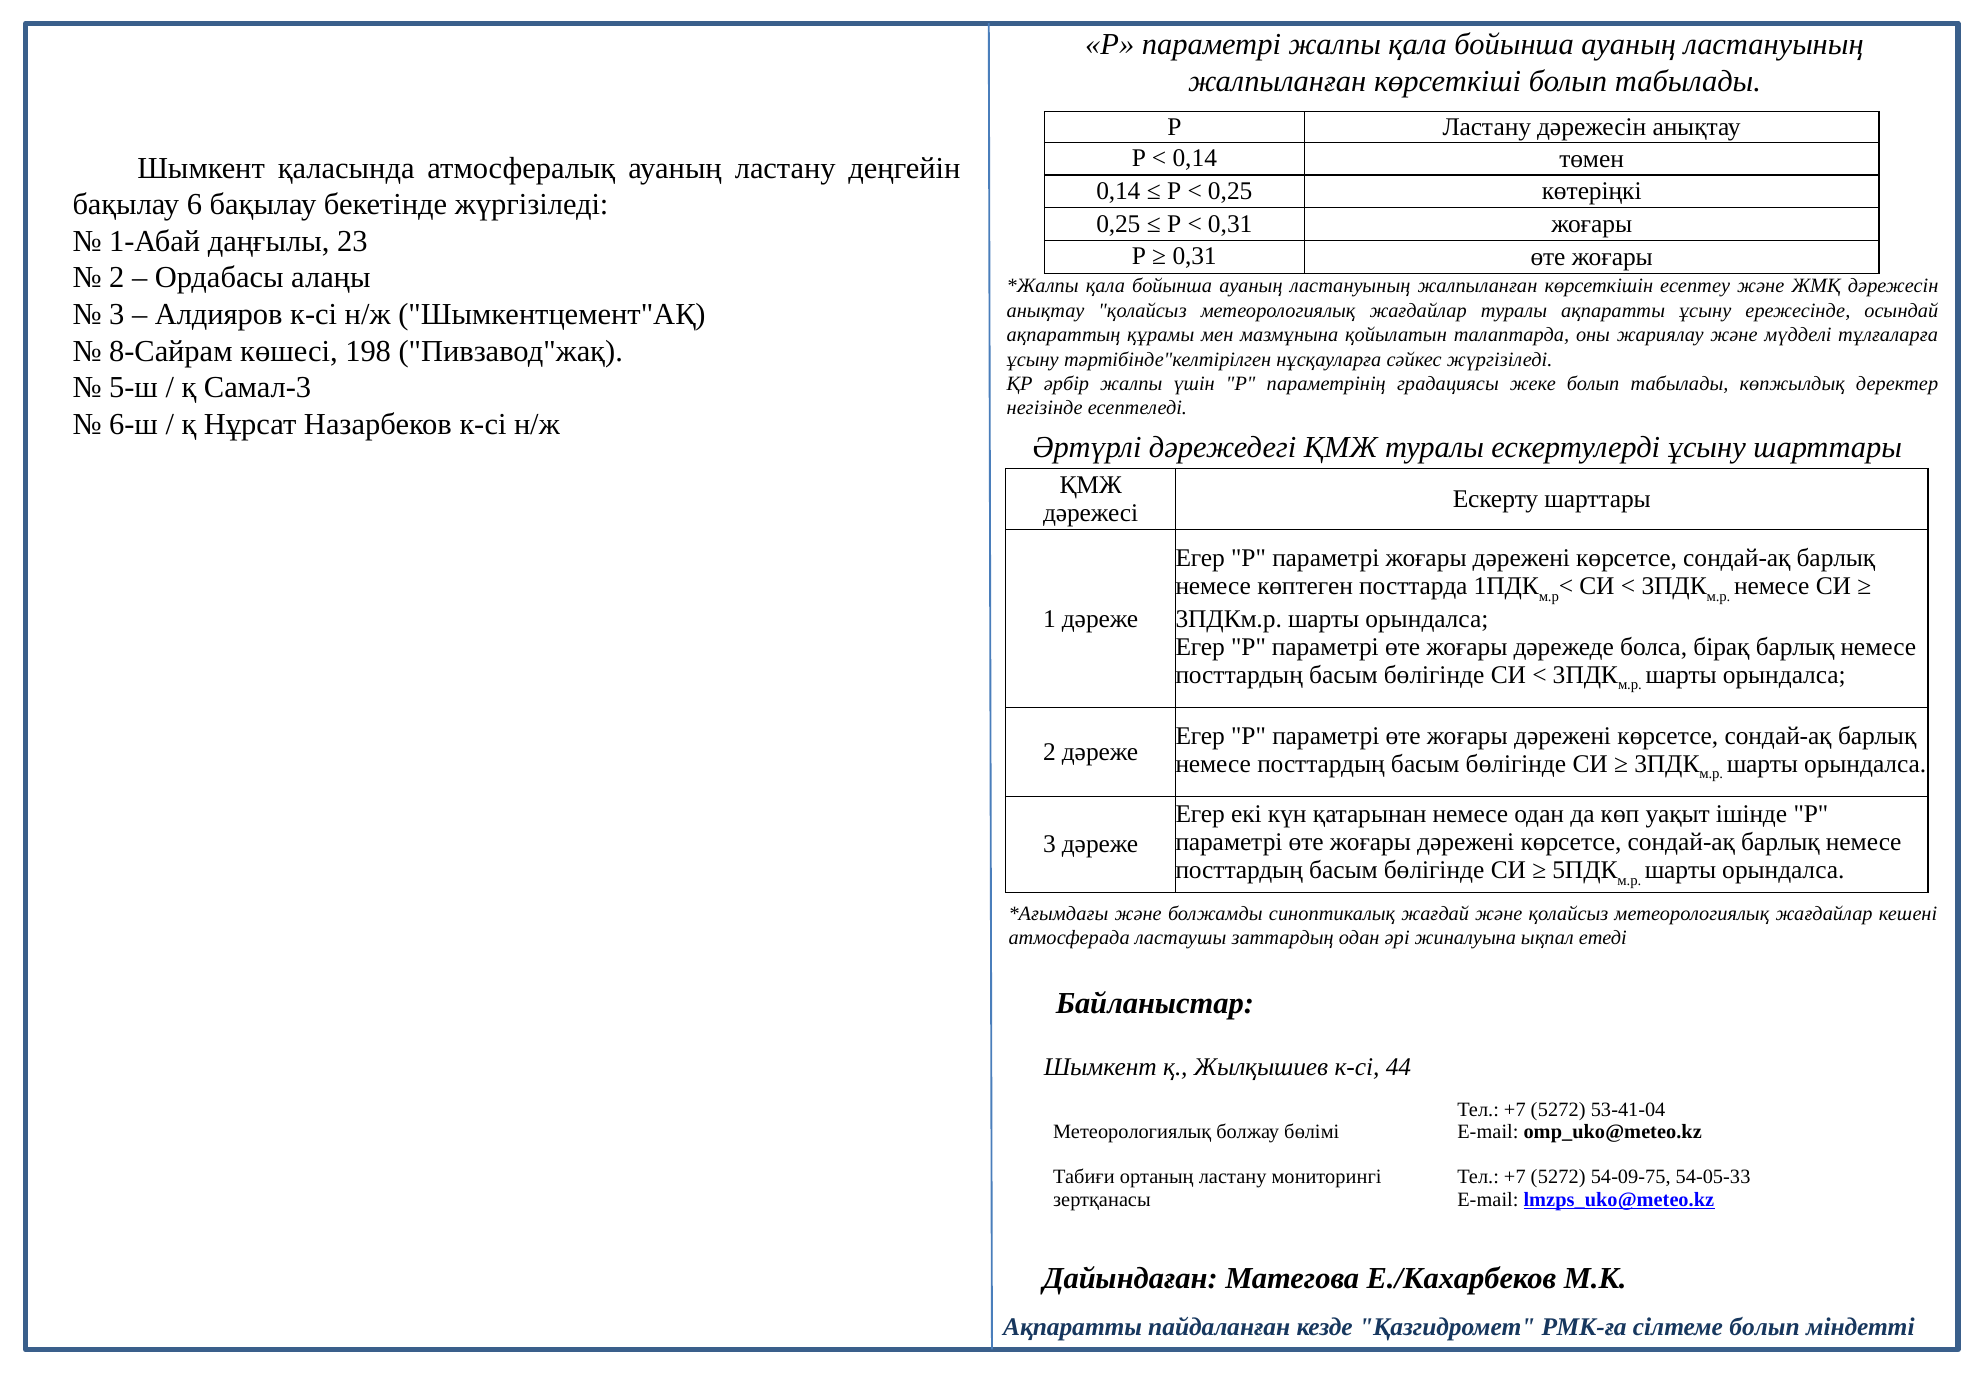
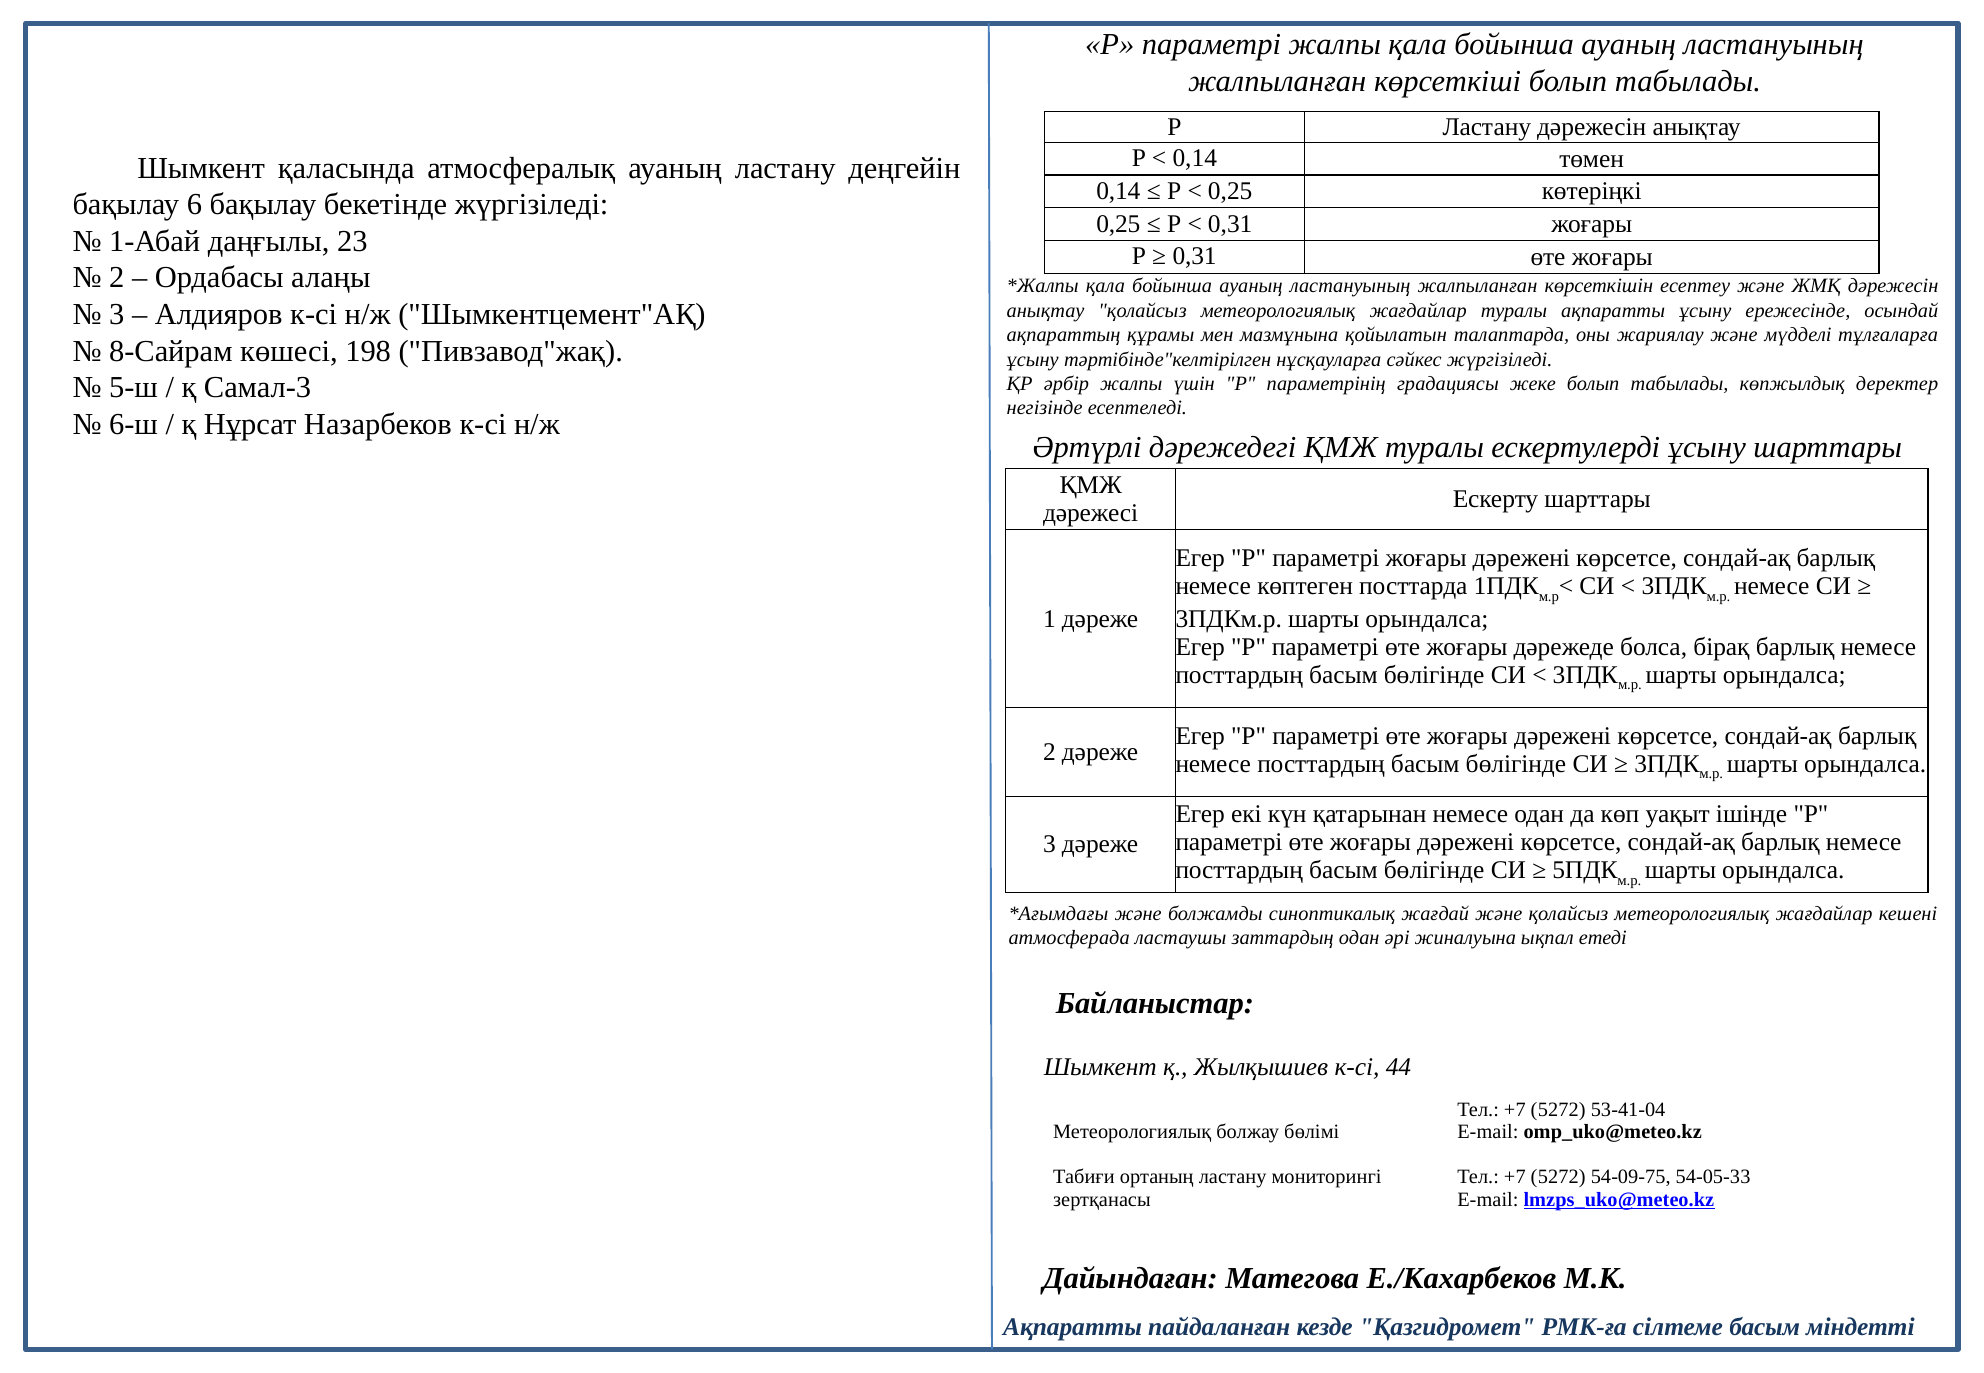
сілтеме болып: болып -> басым
